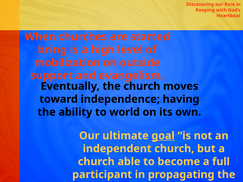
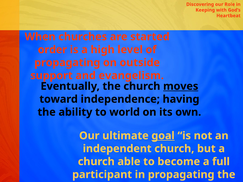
bring: bring -> order
mobilization at (67, 63): mobilization -> propagating
moves underline: none -> present
